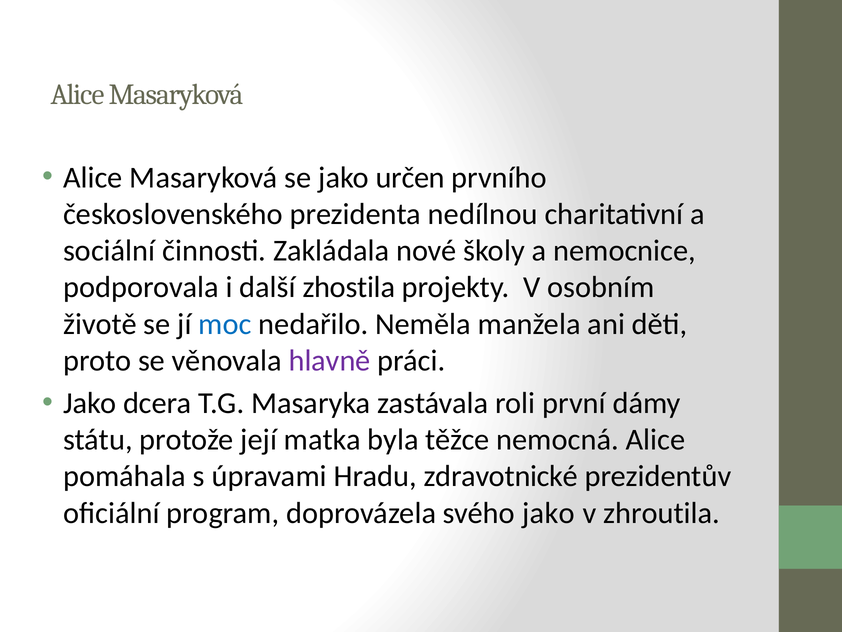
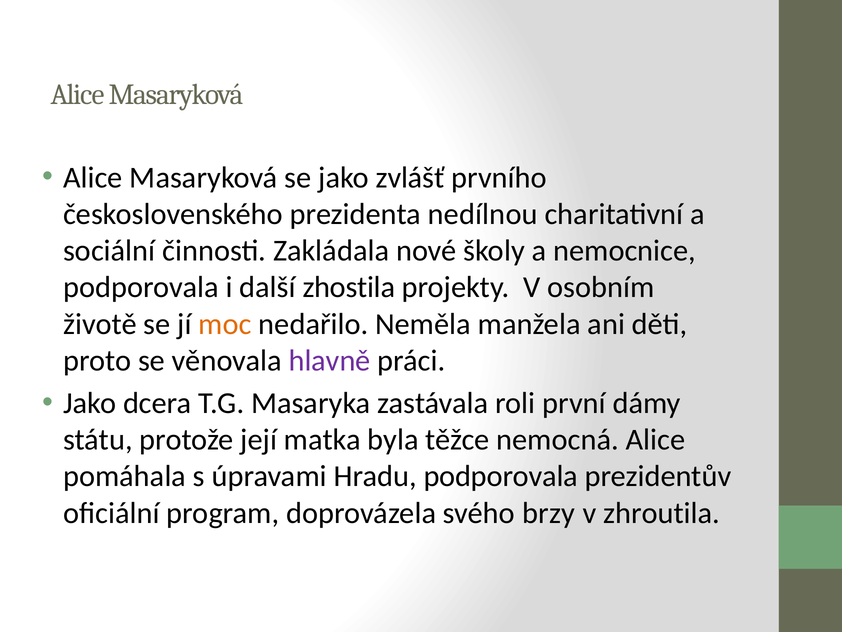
určen: určen -> zvlášť
moc colour: blue -> orange
Hradu zdravotnické: zdravotnické -> podporovala
svého jako: jako -> brzy
